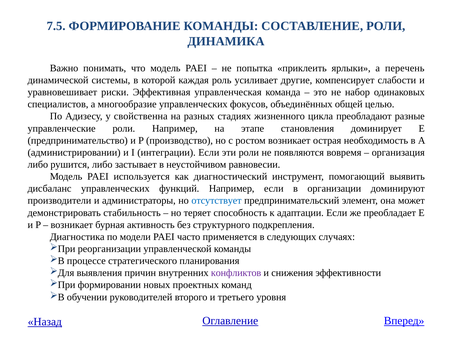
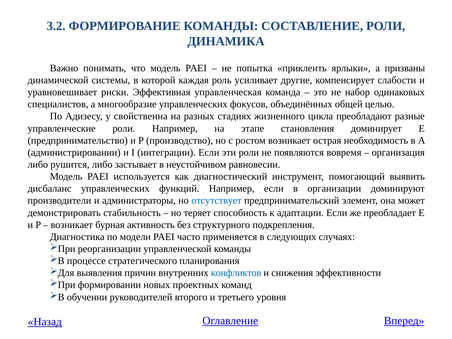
7.5: 7.5 -> 3.2
перечень: перечень -> призваны
конфликтов colour: purple -> blue
